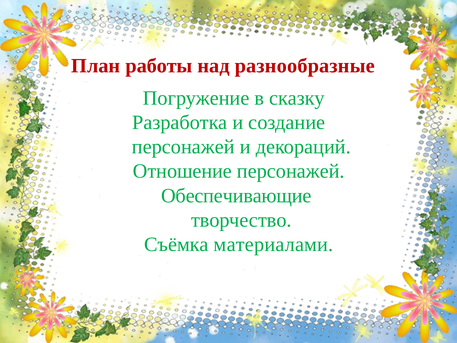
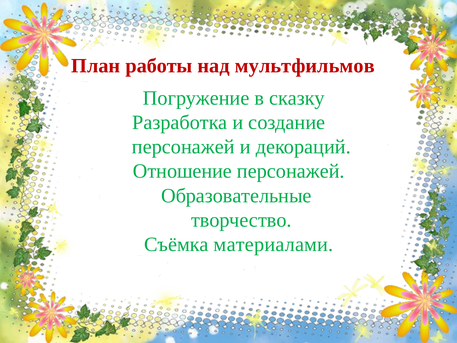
разнообразные: разнообразные -> мультфильмов
Обеспечивающие: Обеспечивающие -> Образовательные
